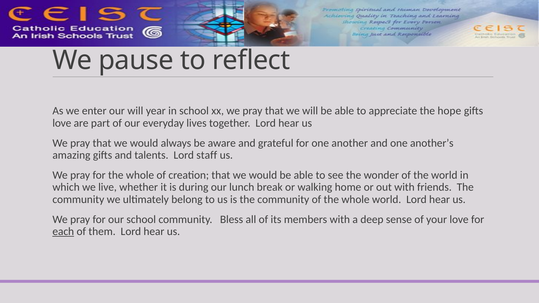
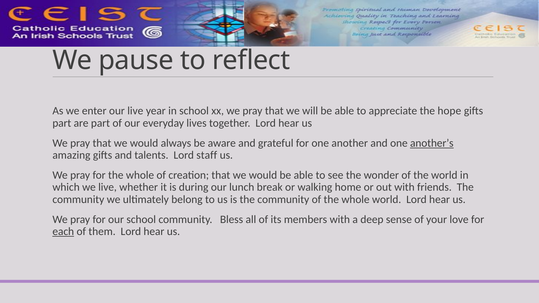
our will: will -> live
love at (62, 123): love -> part
another’s underline: none -> present
